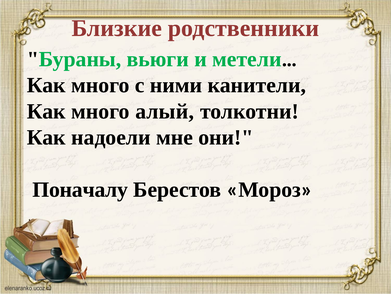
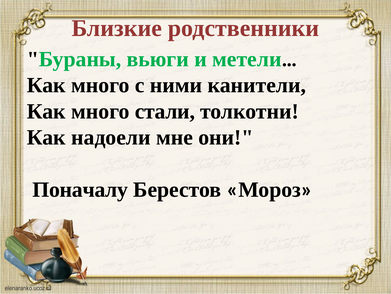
алый: алый -> стали
